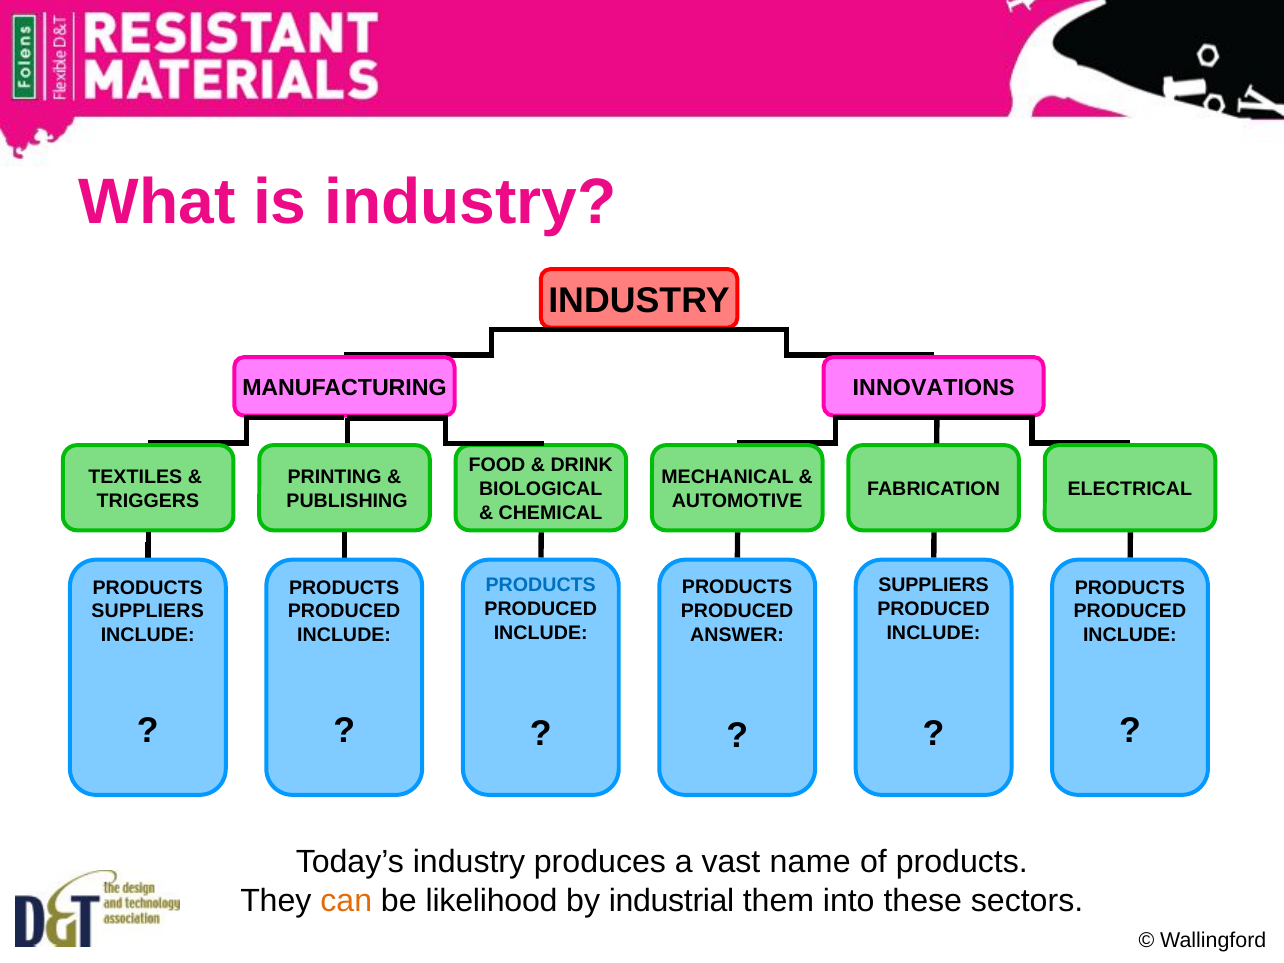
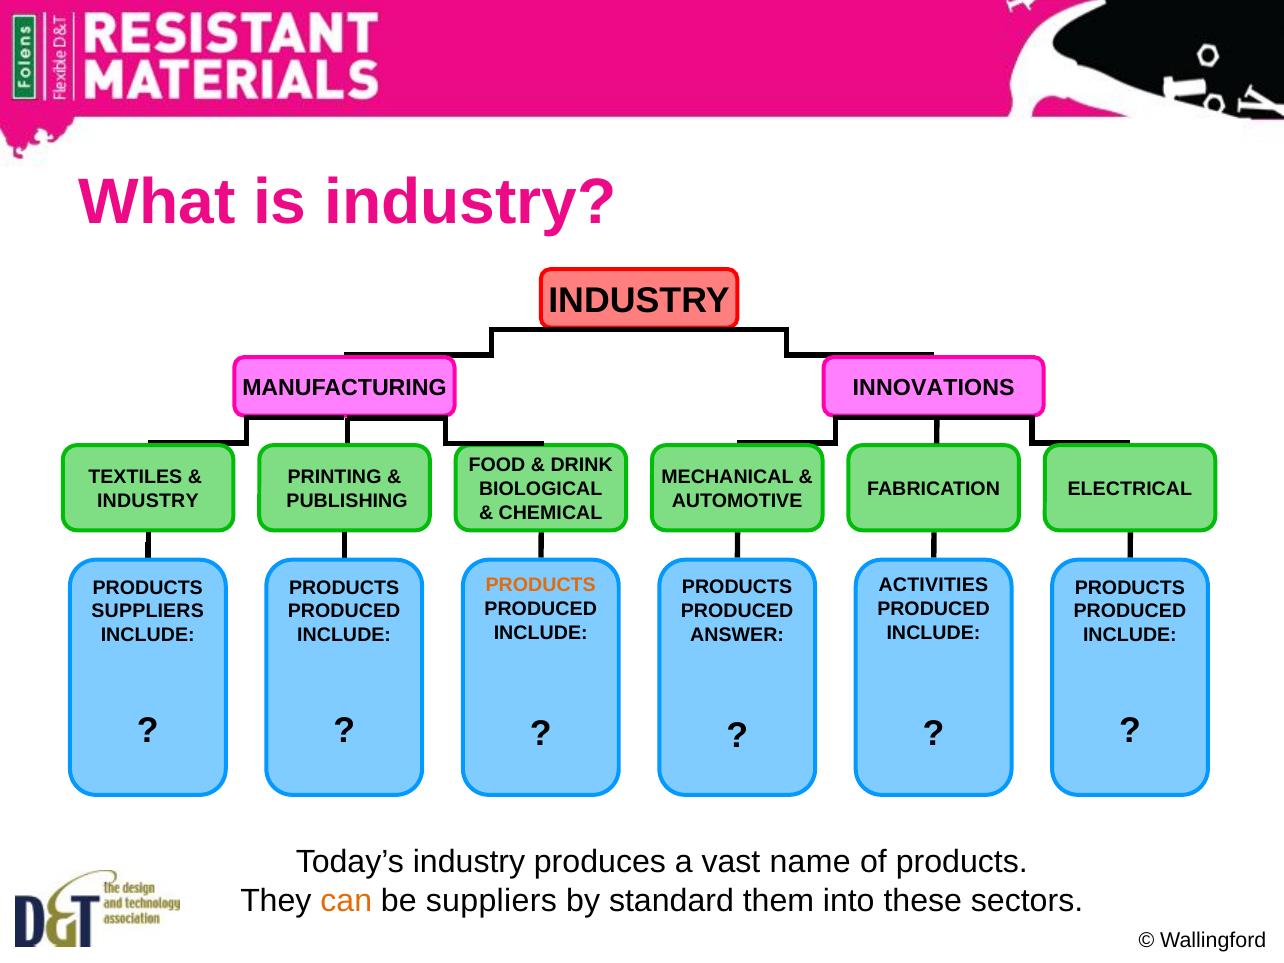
TRIGGERS at (148, 501): TRIGGERS -> INDUSTRY
PRODUCTS at (541, 585) colour: blue -> orange
SUPPLIERS at (934, 585): SUPPLIERS -> ACTIVITIES
be likelihood: likelihood -> suppliers
industrial: industrial -> standard
